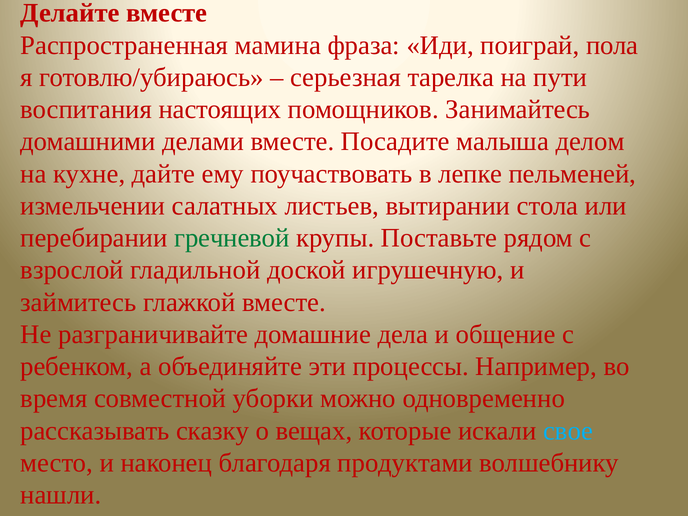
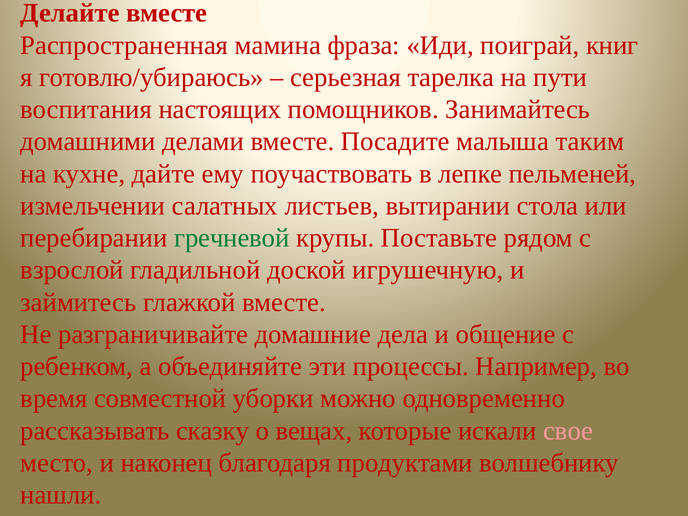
пола: пола -> книг
делом: делом -> таким
свое colour: light blue -> pink
